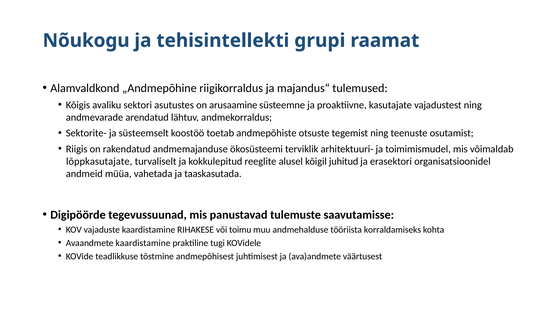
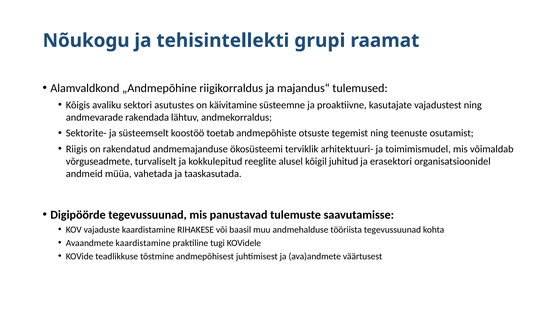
arusaamine: arusaamine -> käivitamine
arendatud: arendatud -> rakendada
lõppkasutajate: lõppkasutajate -> võrguseadmete
toimu: toimu -> baasil
tööriista korraldamiseks: korraldamiseks -> tegevussuunad
